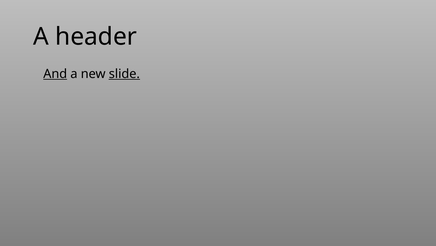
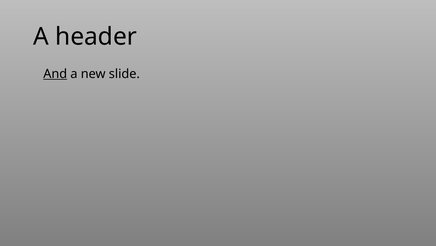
slide underline: present -> none
